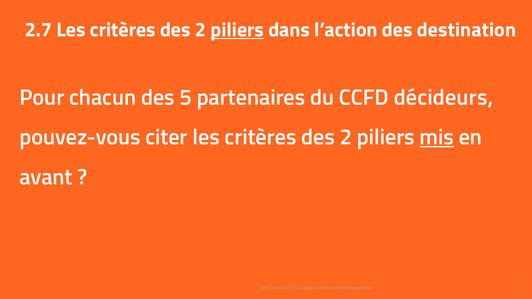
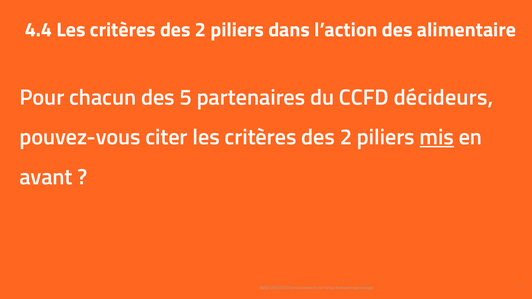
2.7: 2.7 -> 4.4
piliers at (237, 30) underline: present -> none
destination: destination -> alimentaire
